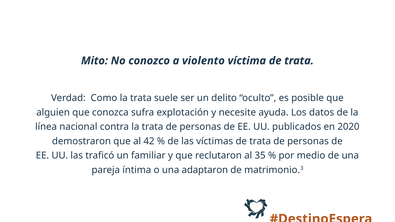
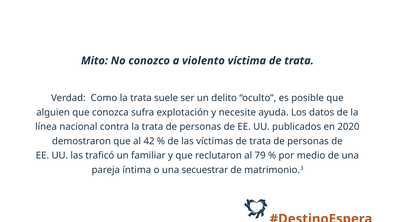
35: 35 -> 79
adaptaron: adaptaron -> secuestrar
